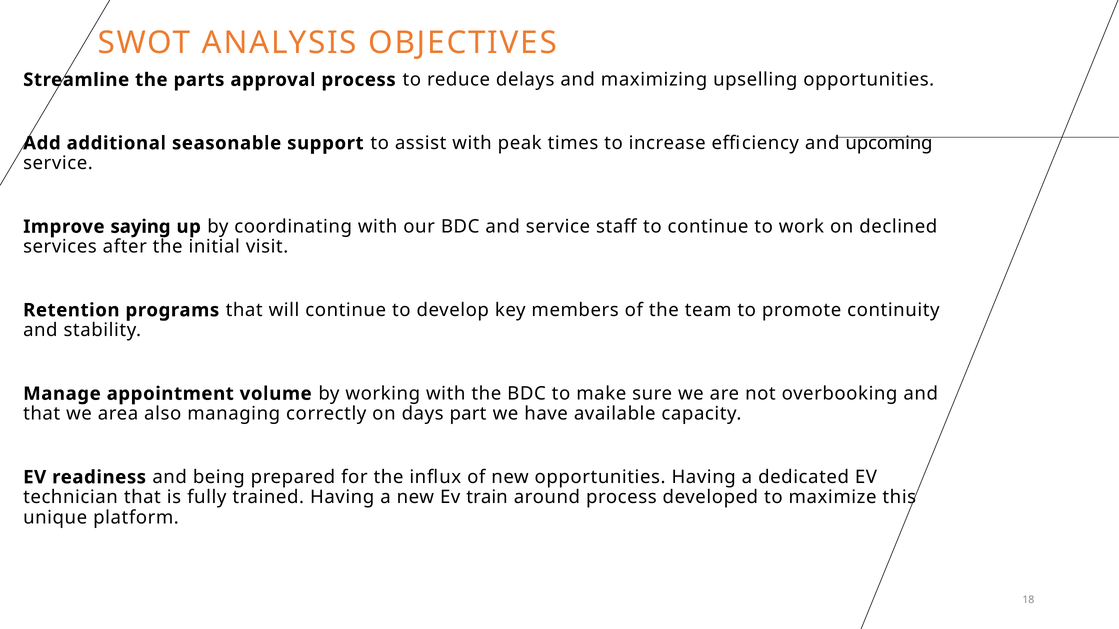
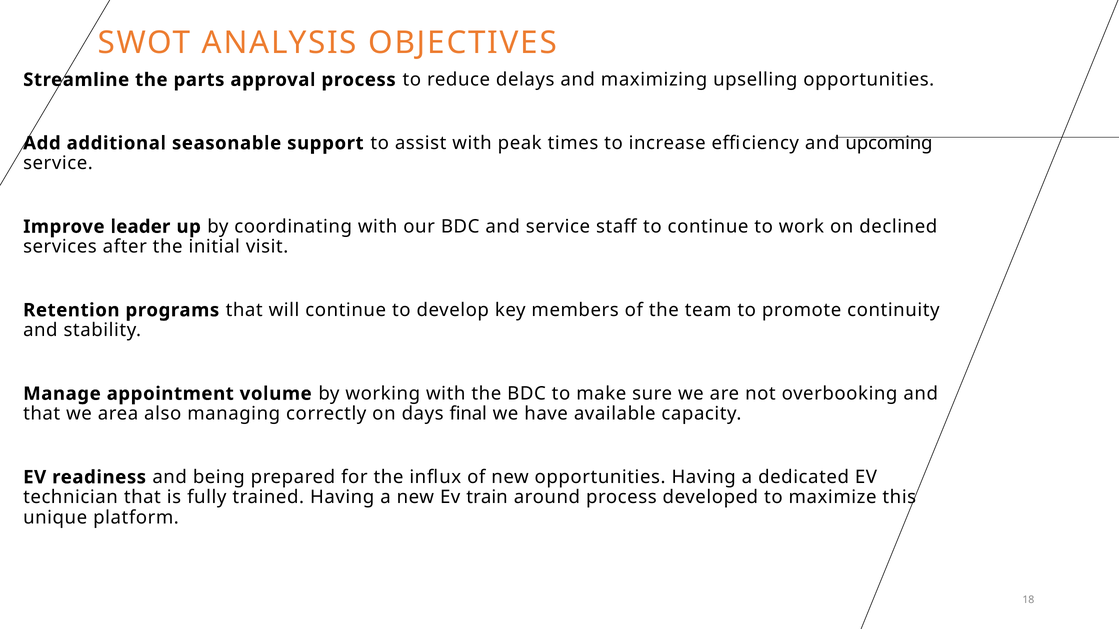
saying: saying -> leader
part: part -> final
